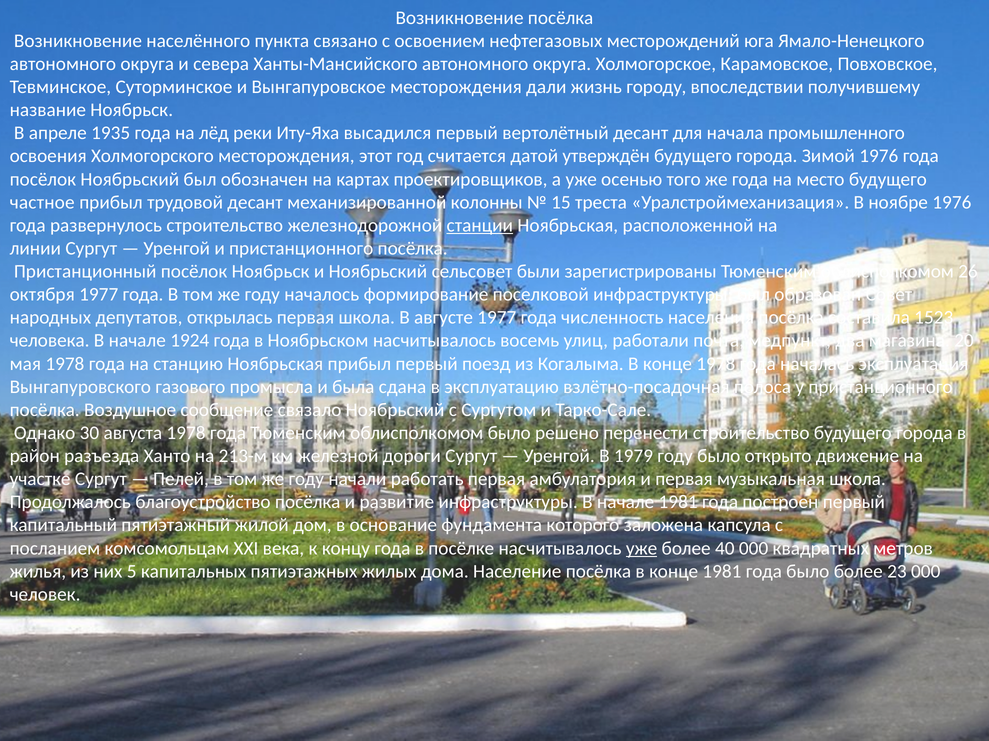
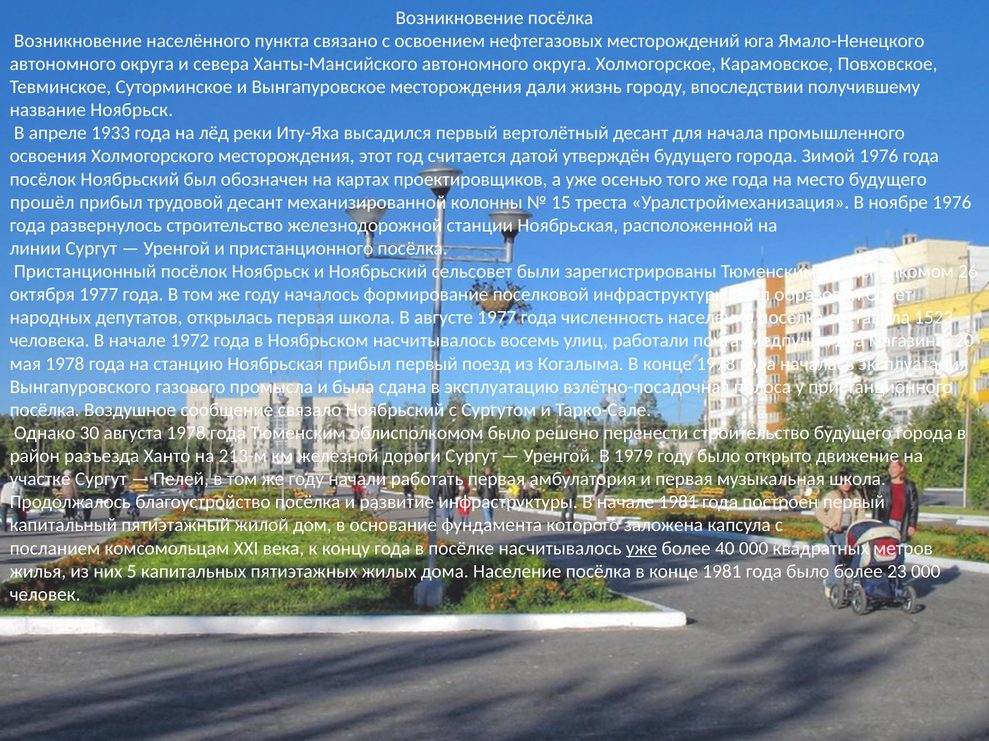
1935: 1935 -> 1933
частное: частное -> прошёл
станции underline: present -> none
1924: 1924 -> 1972
